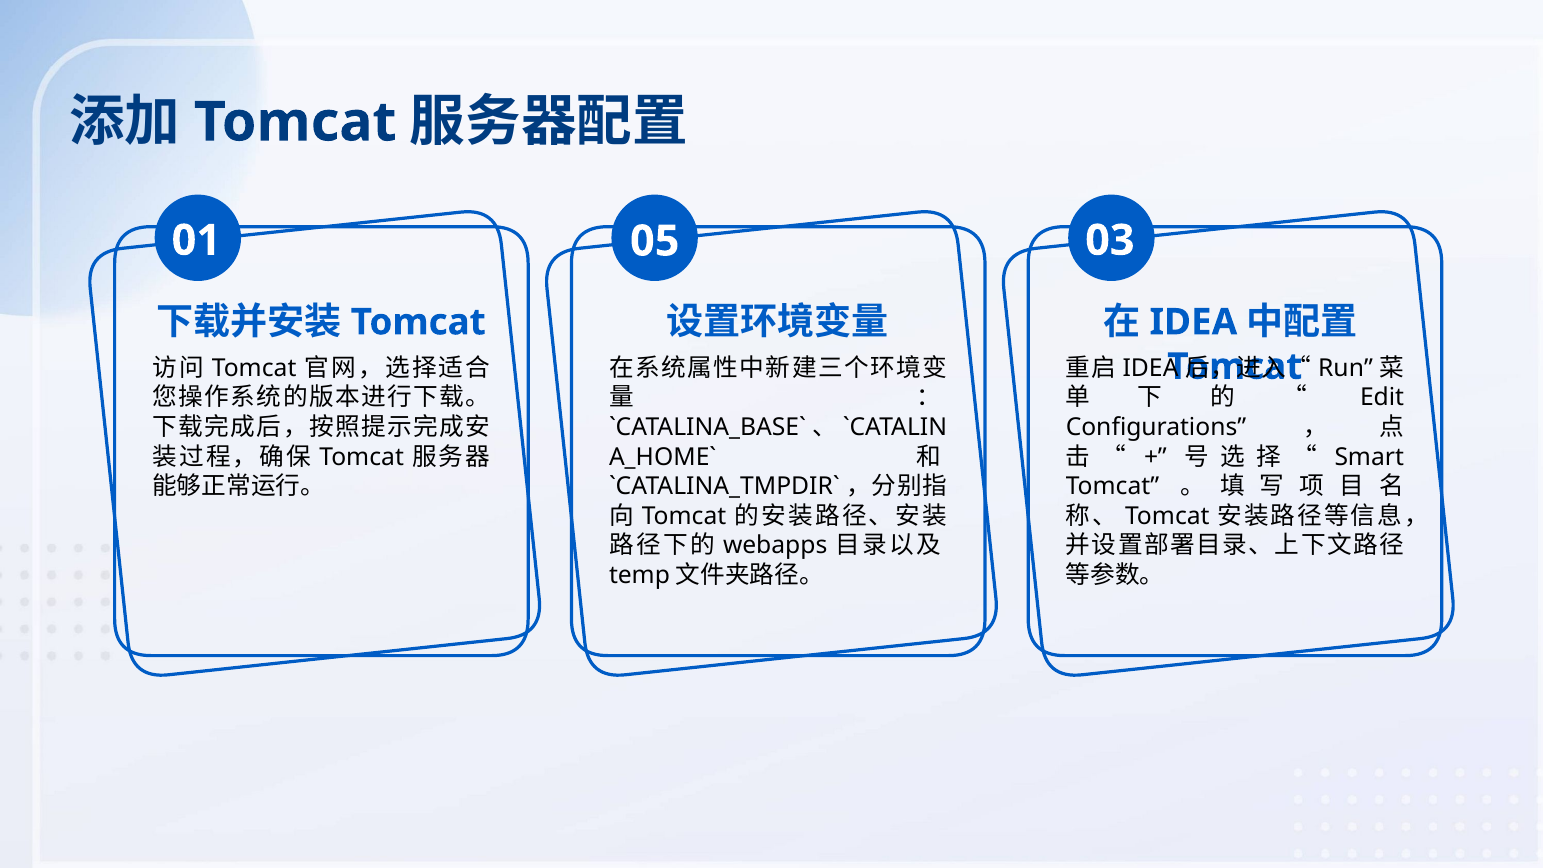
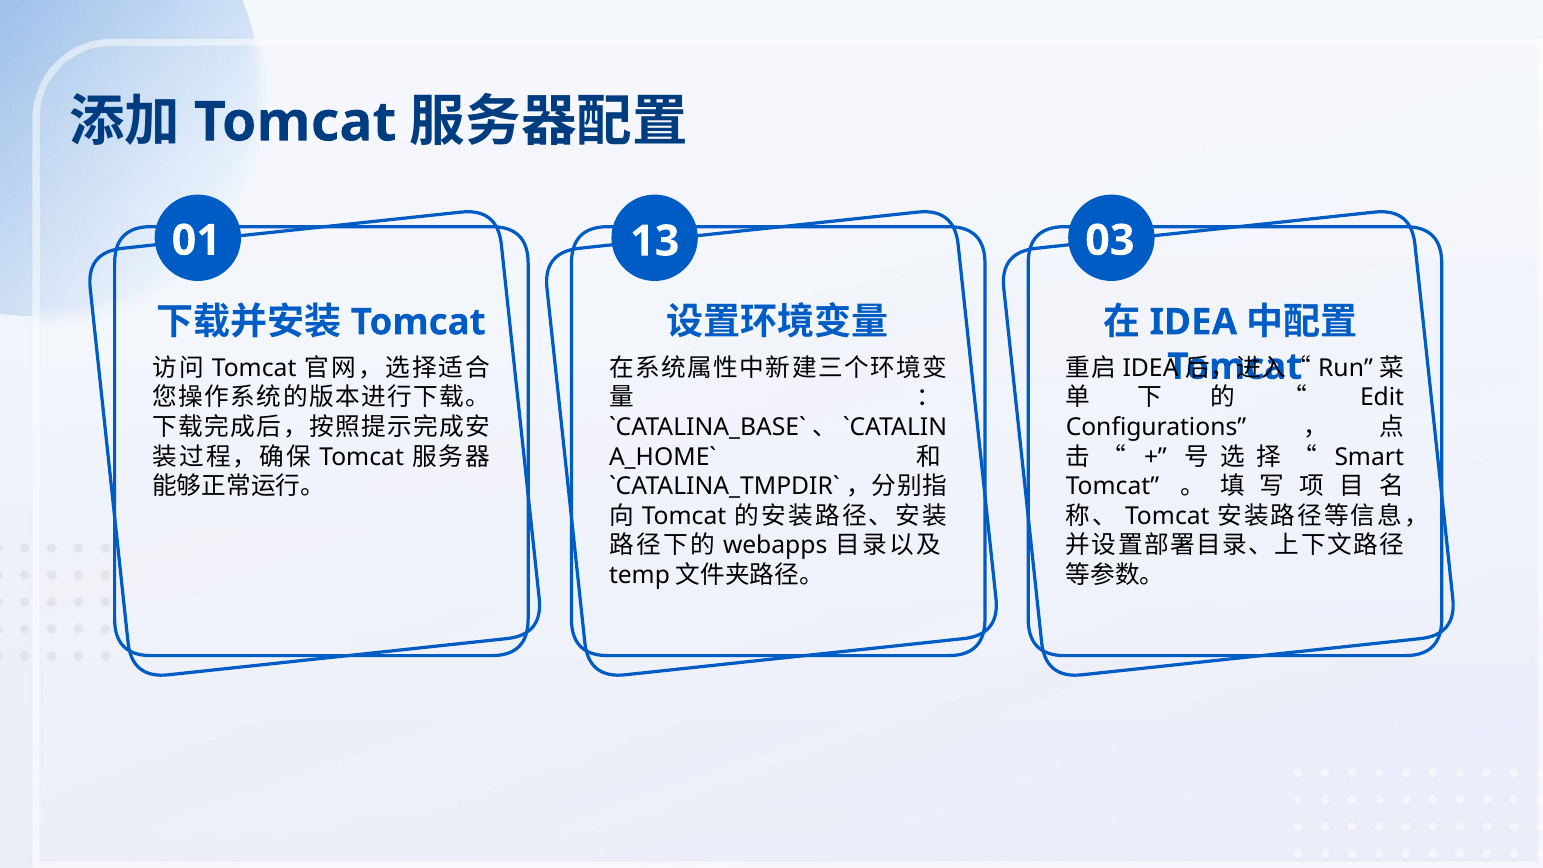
05: 05 -> 13
